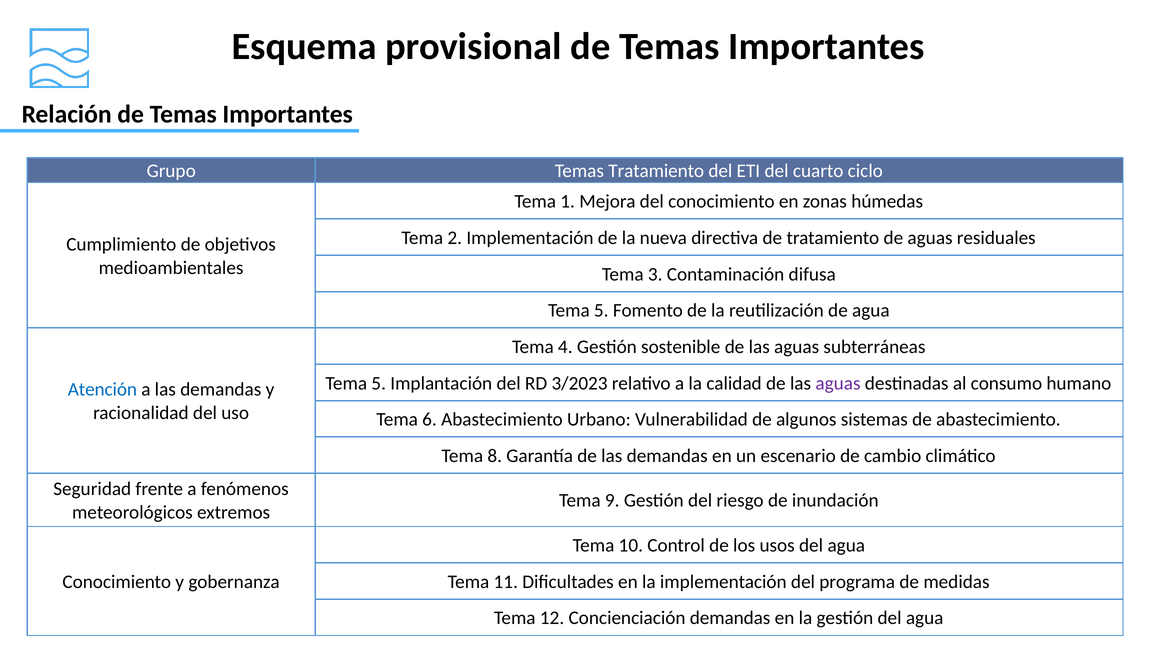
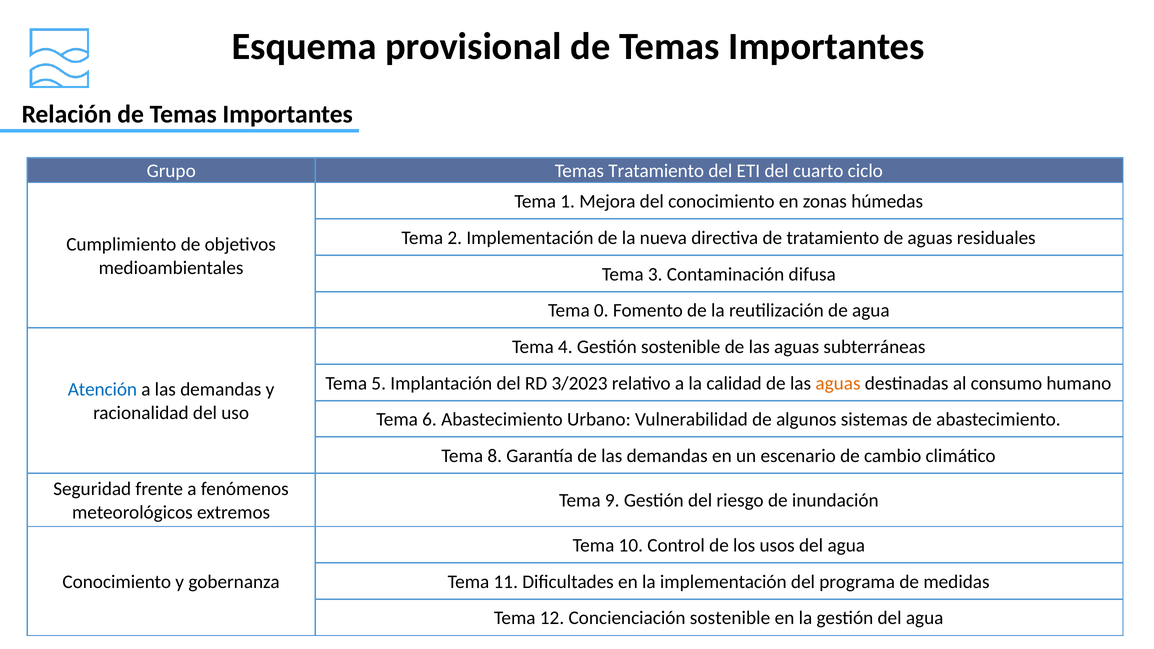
5 at (601, 311): 5 -> 0
aguas at (838, 383) colour: purple -> orange
Concienciación demandas: demandas -> sostenible
